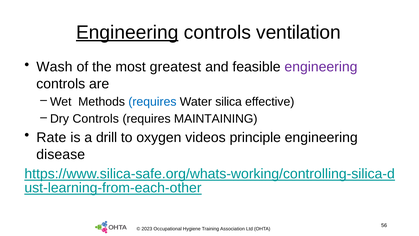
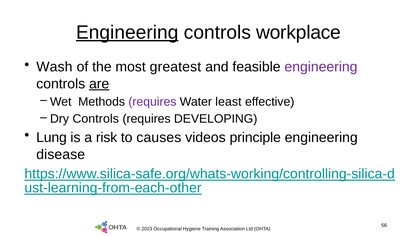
ventilation: ventilation -> workplace
are underline: none -> present
requires at (152, 102) colour: blue -> purple
silica: silica -> least
MAINTAINING: MAINTAINING -> DEVELOPING
Rate: Rate -> Lung
drill: drill -> risk
oxygen: oxygen -> causes
